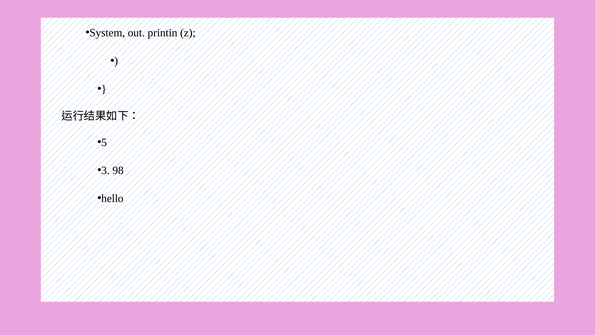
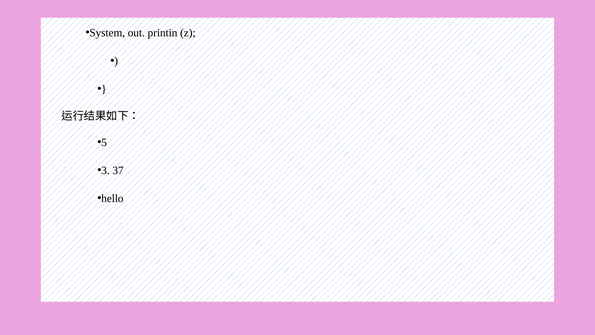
98: 98 -> 37
